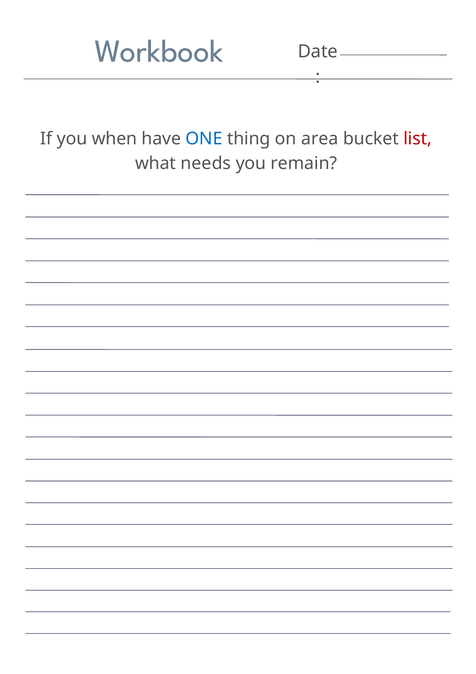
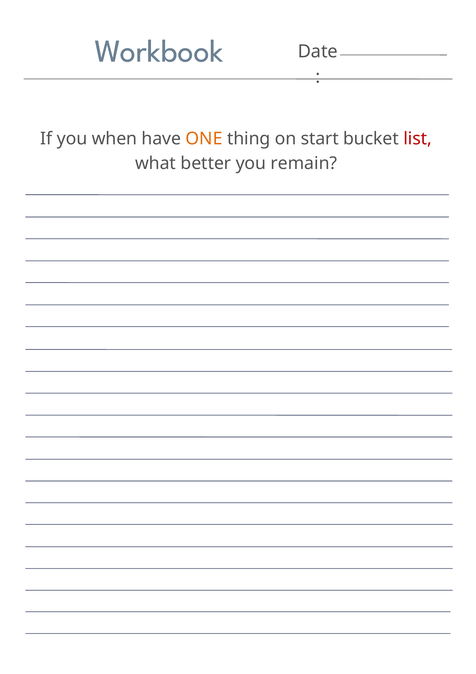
ONE colour: blue -> orange
area: area -> start
needs: needs -> better
